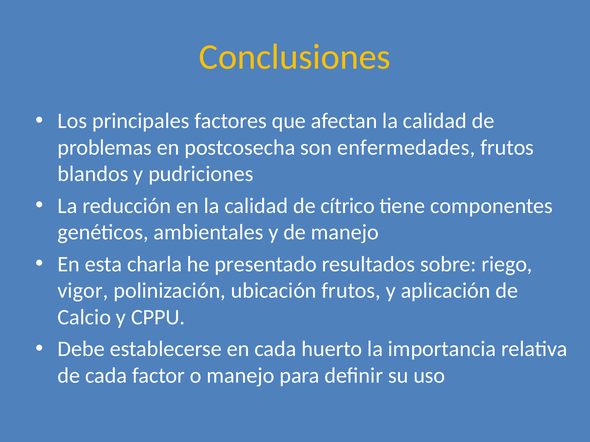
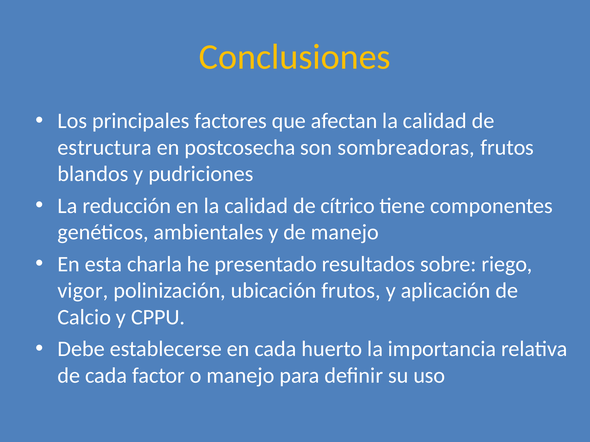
problemas: problemas -> estructura
enfermedades: enfermedades -> sombreadoras
